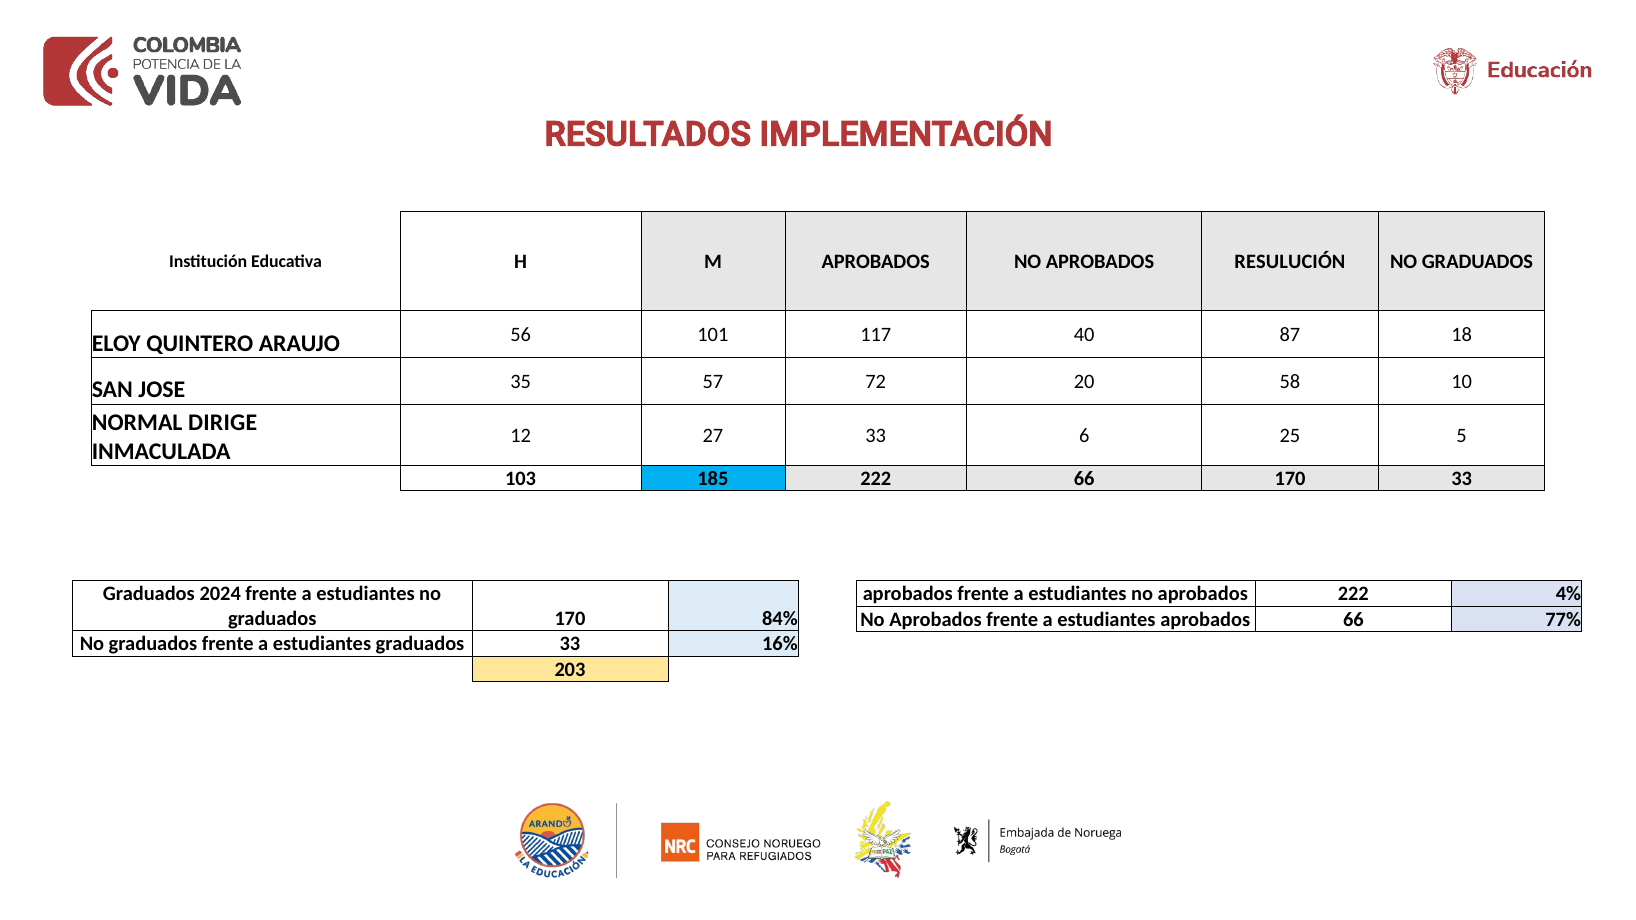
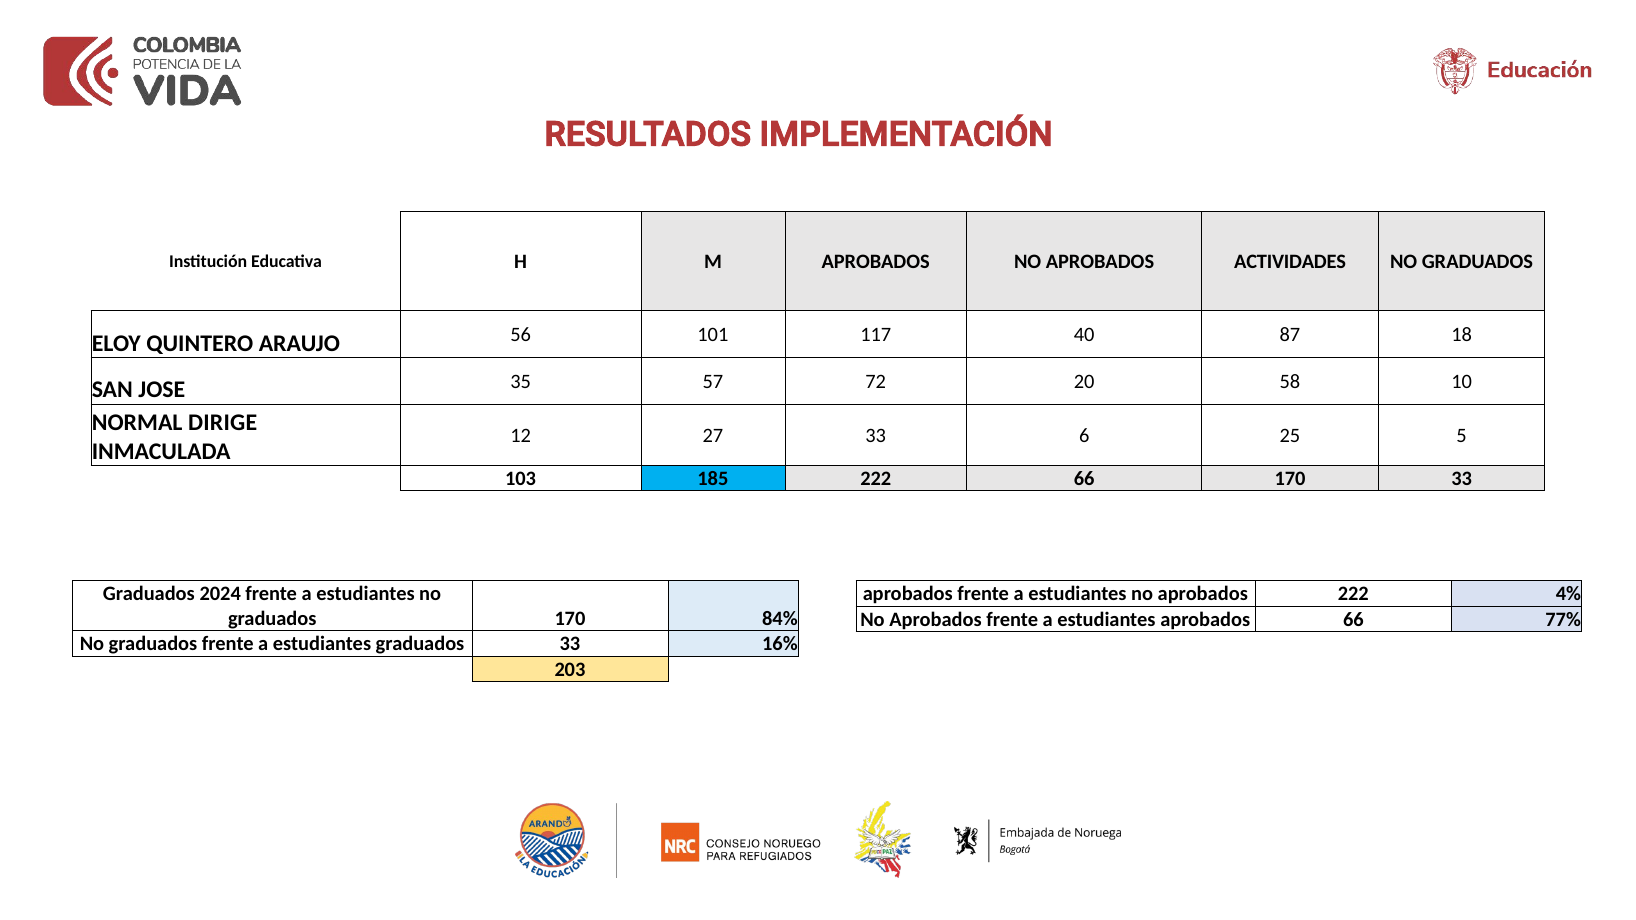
RESULUCIÓN: RESULUCIÓN -> ACTIVIDADES
